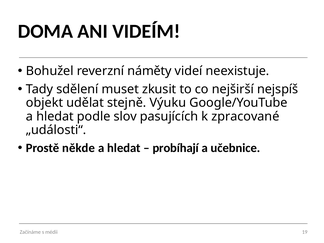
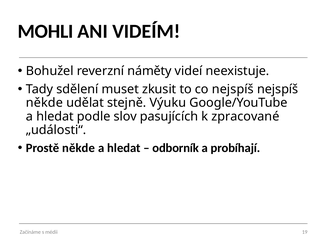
DOMA: DOMA -> MOHLI
co nejširší: nejširší -> nejspíš
objekt at (45, 103): objekt -> někde
probíhají: probíhají -> odborník
učebnice: učebnice -> probíhají
